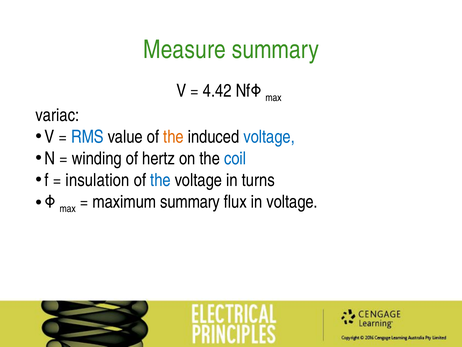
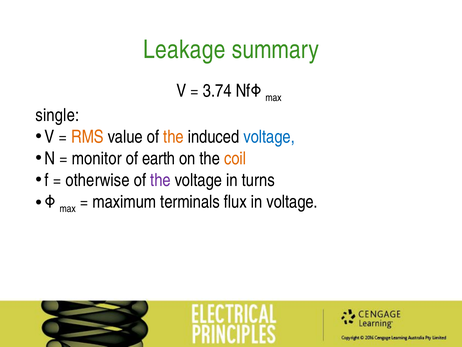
Measure: Measure -> Leakage
4.42: 4.42 -> 3.74
variac: variac -> single
RMS colour: blue -> orange
winding: winding -> monitor
hertz: hertz -> earth
coil colour: blue -> orange
insulation: insulation -> otherwise
the at (161, 180) colour: blue -> purple
maximum summary: summary -> terminals
